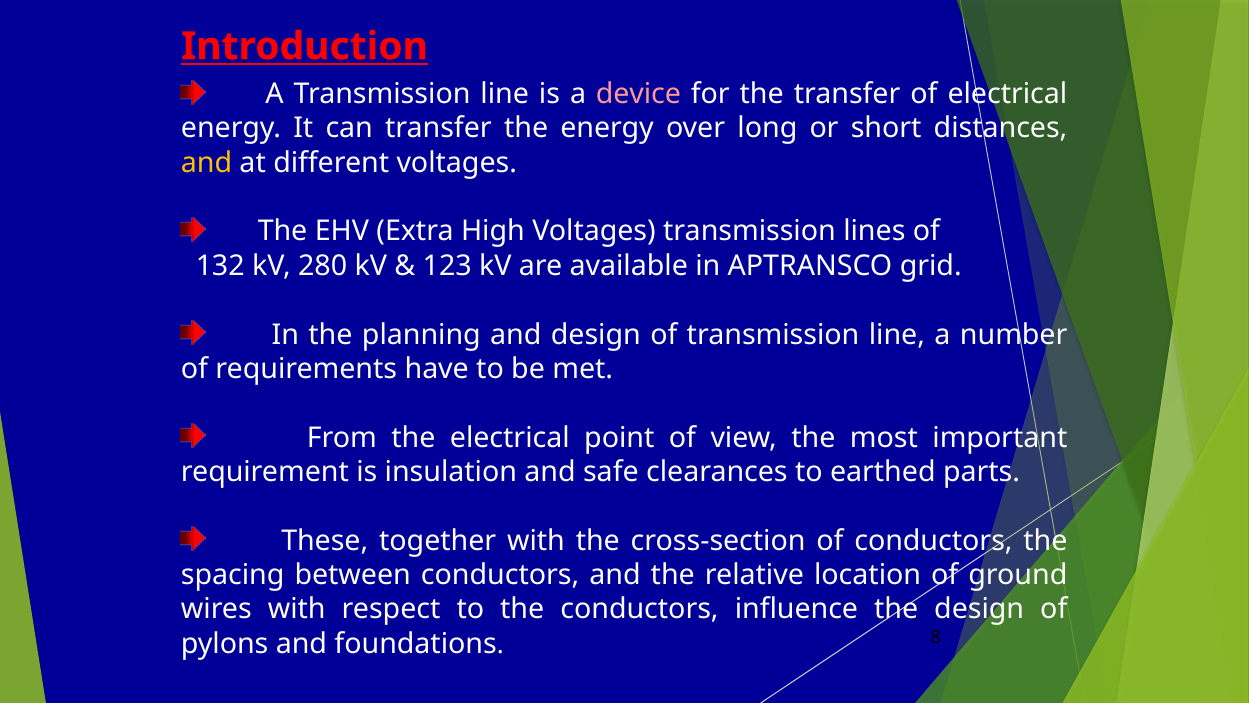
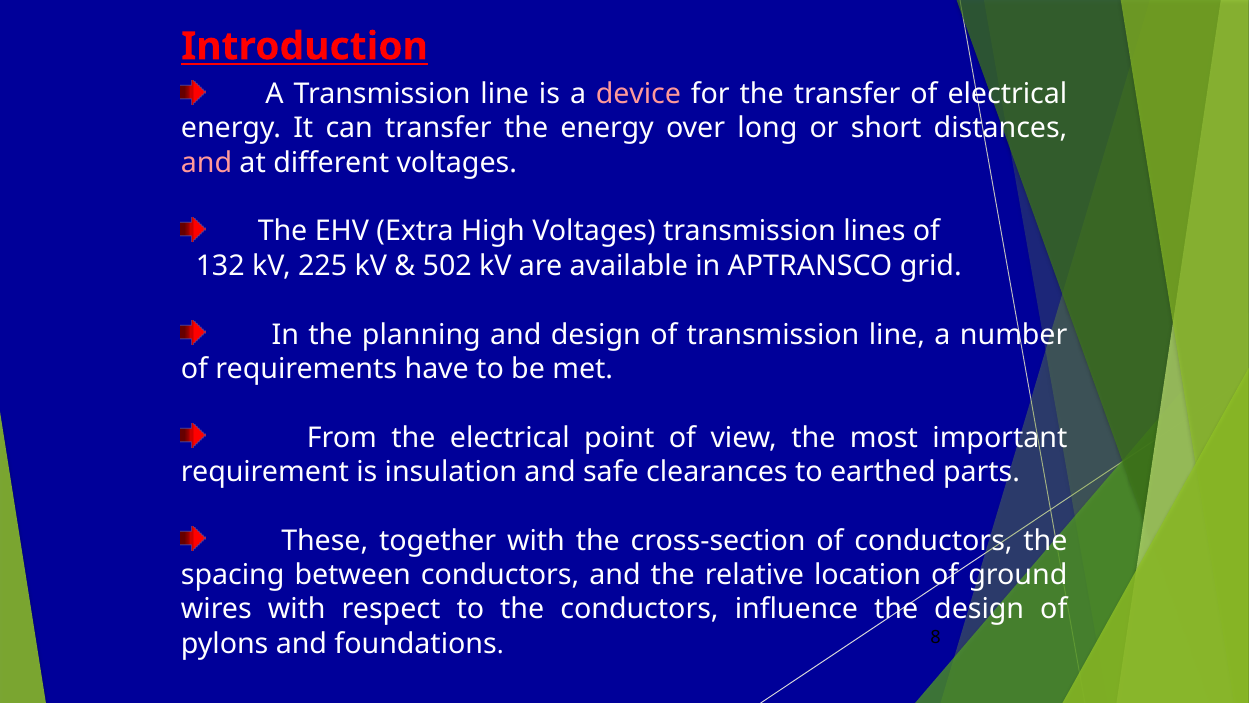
and at (207, 163) colour: yellow -> pink
280: 280 -> 225
123: 123 -> 502
